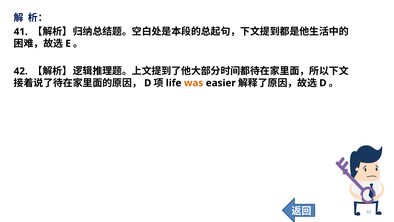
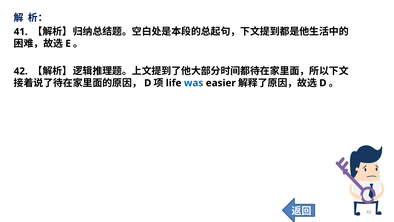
was colour: orange -> blue
